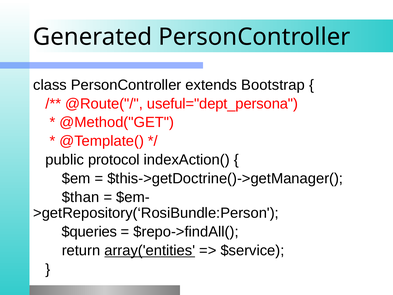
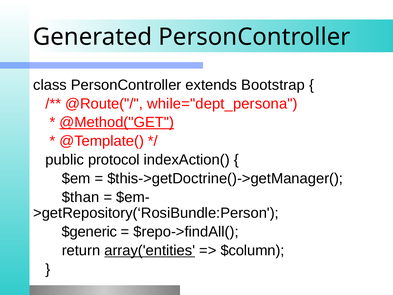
useful="dept_persona: useful="dept_persona -> while="dept_persona
@Method("GET underline: none -> present
$queries: $queries -> $generic
$service: $service -> $column
